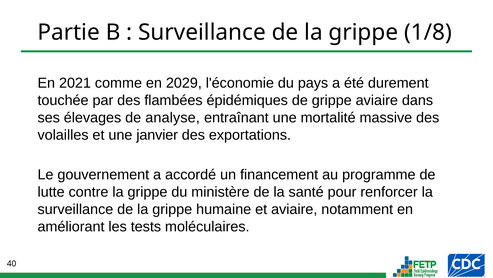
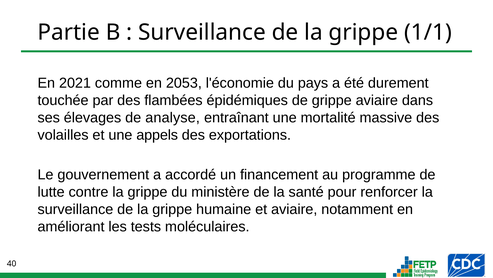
1/8: 1/8 -> 1/1
2029: 2029 -> 2053
janvier: janvier -> appels
